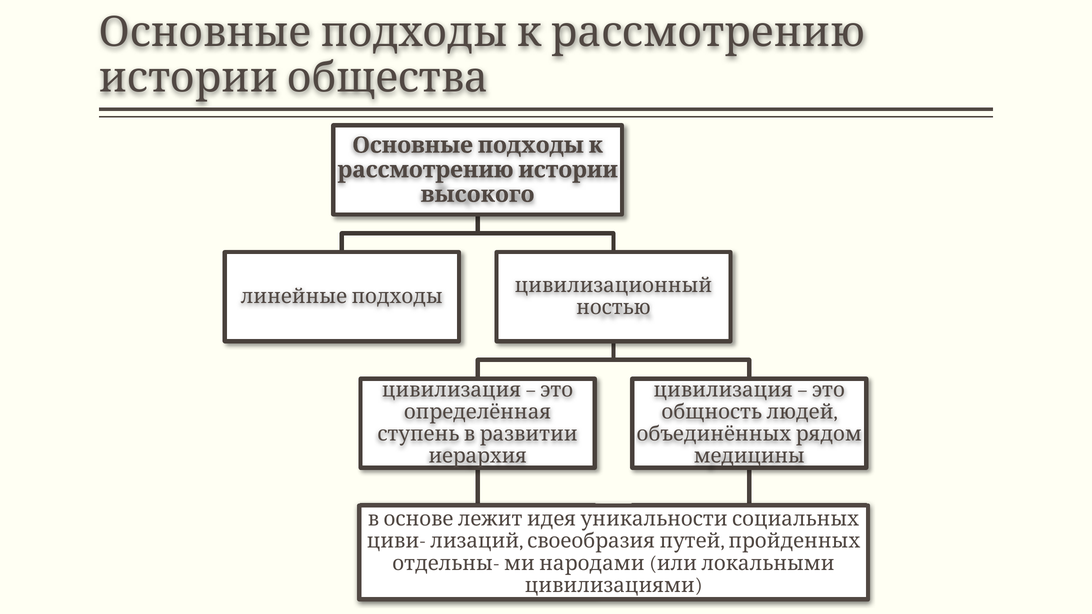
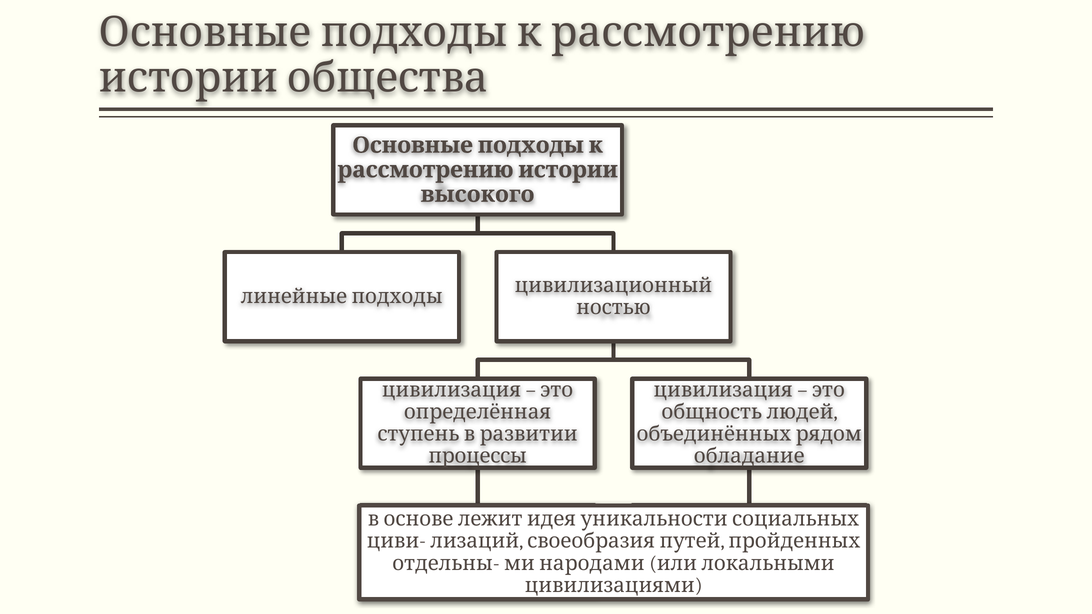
иерархия: иерархия -> процессы
медицины: медицины -> обладание
